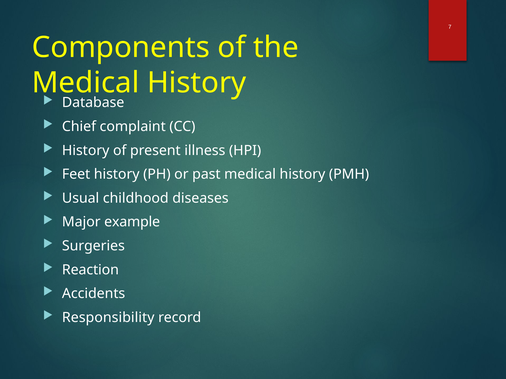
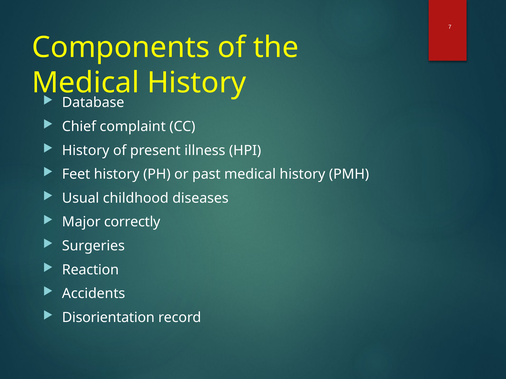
example: example -> correctly
Responsibility: Responsibility -> Disorientation
